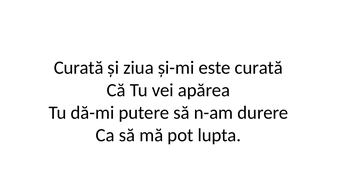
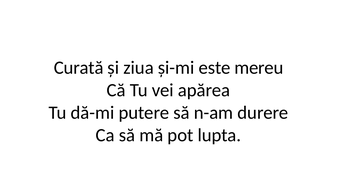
este curată: curată -> mereu
